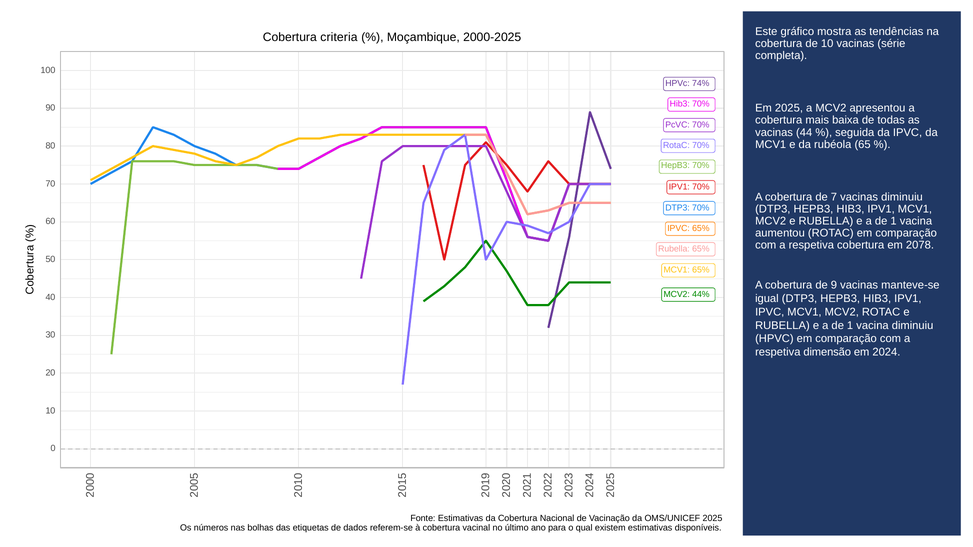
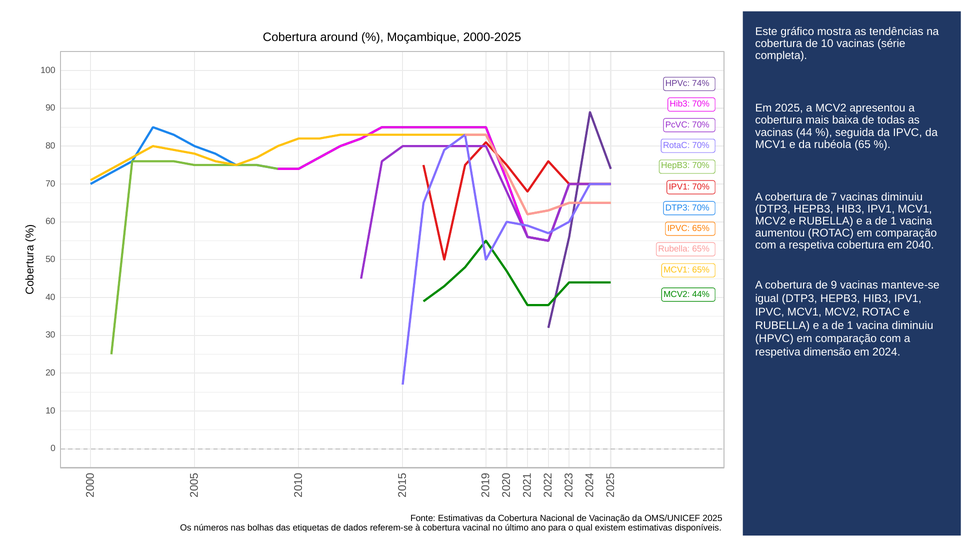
criteria: criteria -> around
2078: 2078 -> 2040
